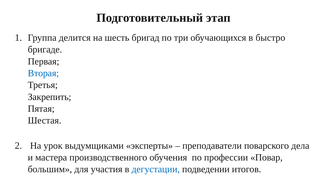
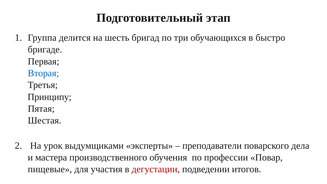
Закрепить: Закрепить -> Принципу
большим: большим -> пищевые
дегустации colour: blue -> red
